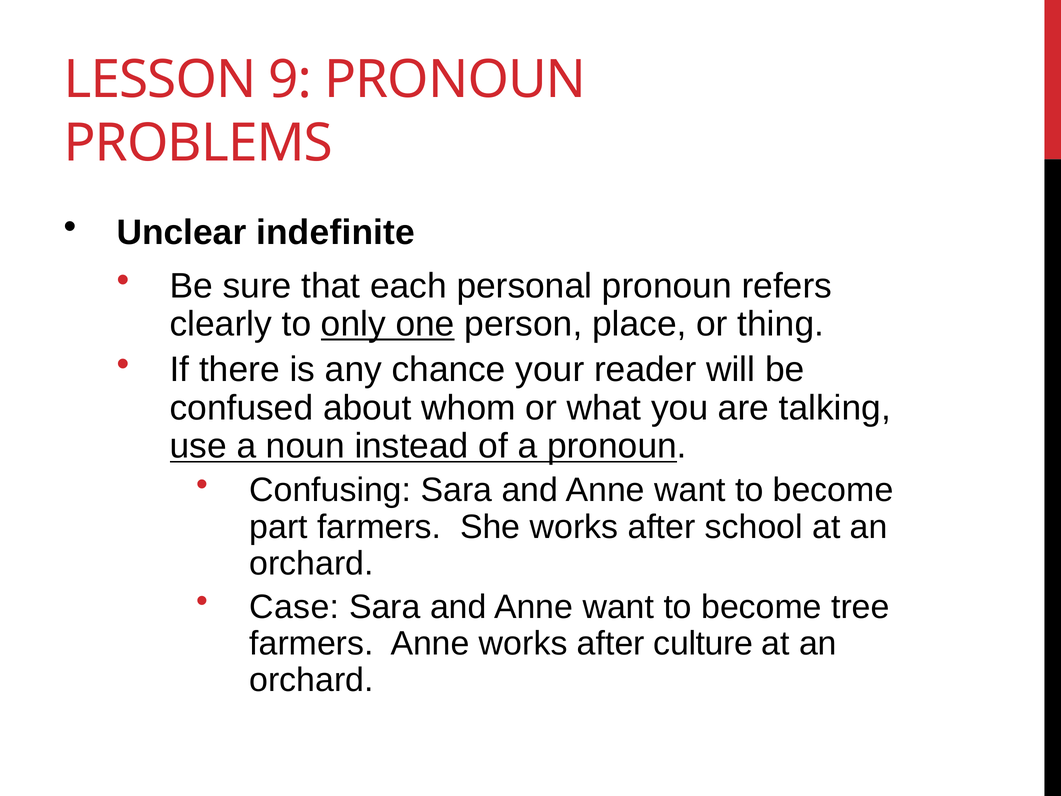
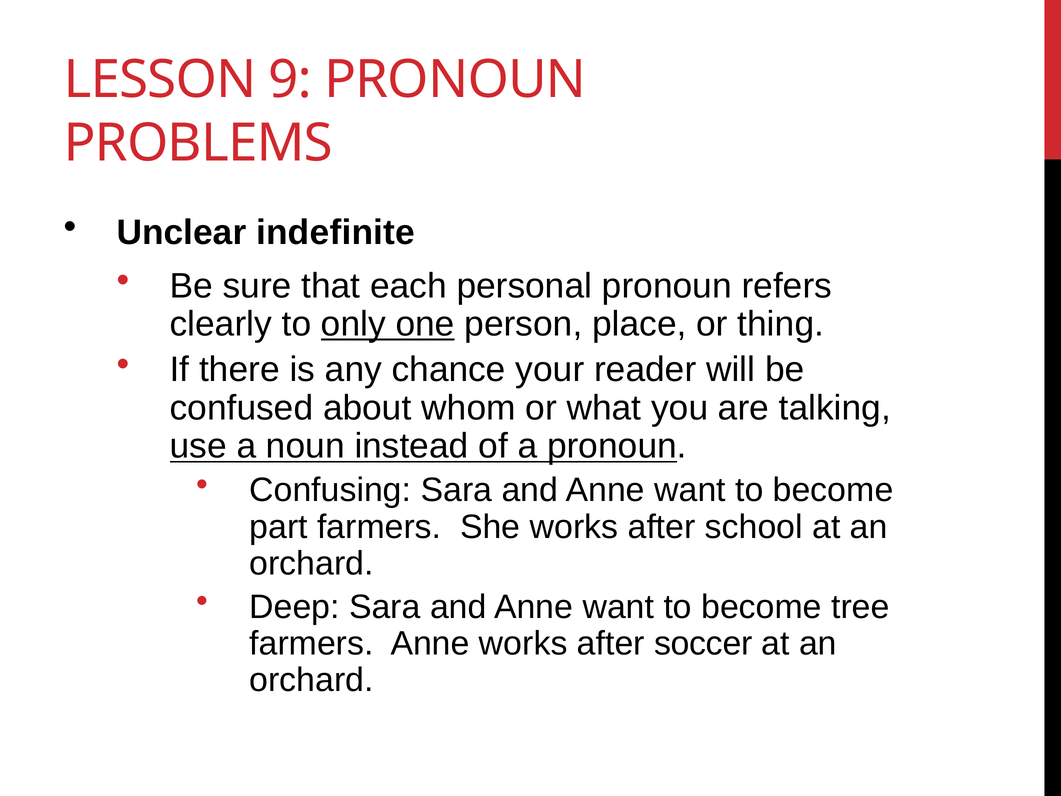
Case: Case -> Deep
culture: culture -> soccer
